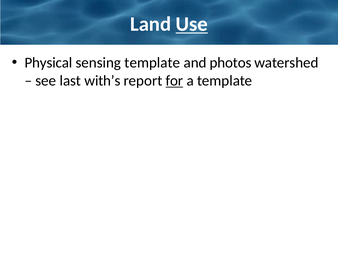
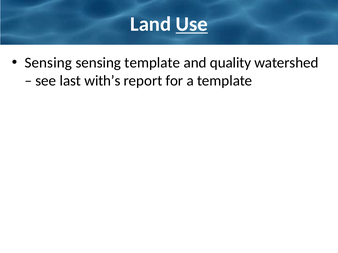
Physical at (48, 63): Physical -> Sensing
photos: photos -> quality
for underline: present -> none
